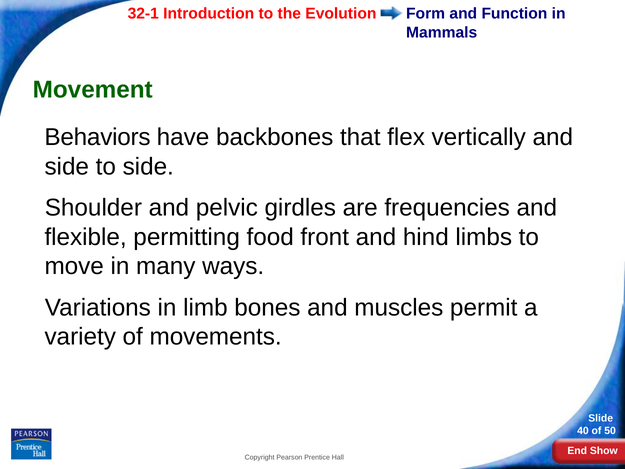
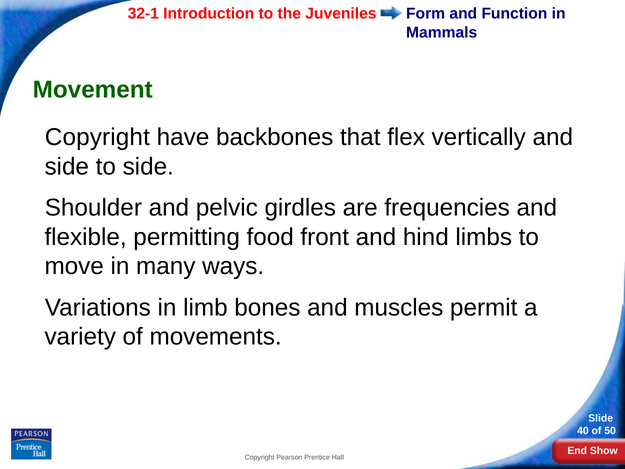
Evolution: Evolution -> Juveniles
Behaviors at (98, 137): Behaviors -> Copyright
